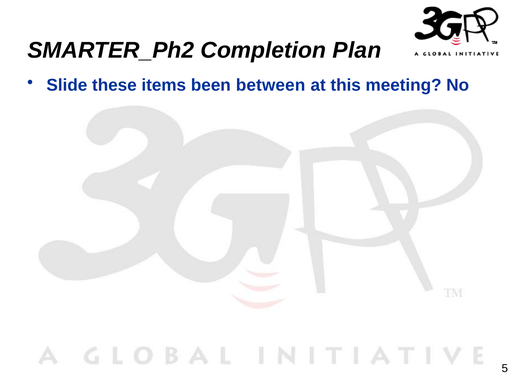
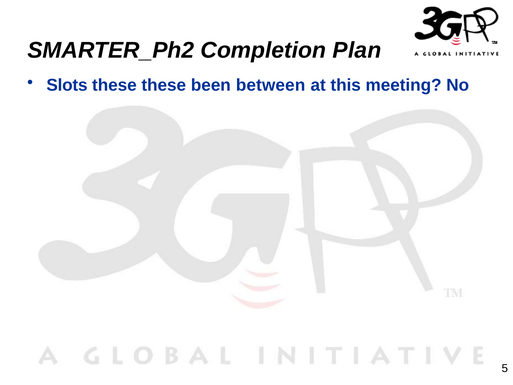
Slide: Slide -> Slots
these items: items -> these
